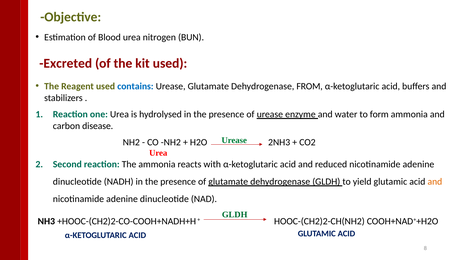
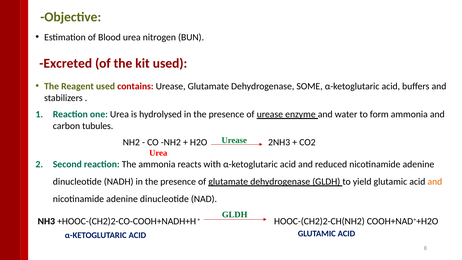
contains colour: blue -> red
FROM: FROM -> SOME
disease: disease -> tubules
